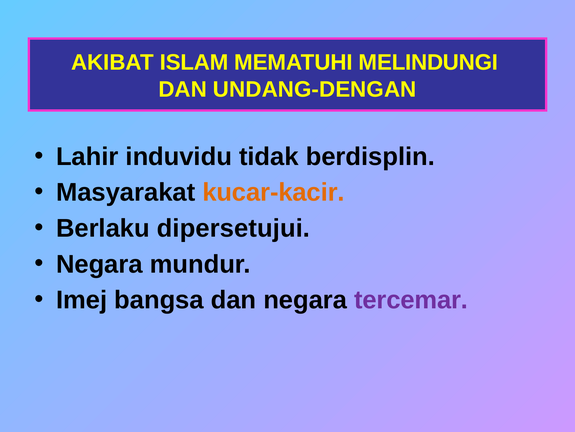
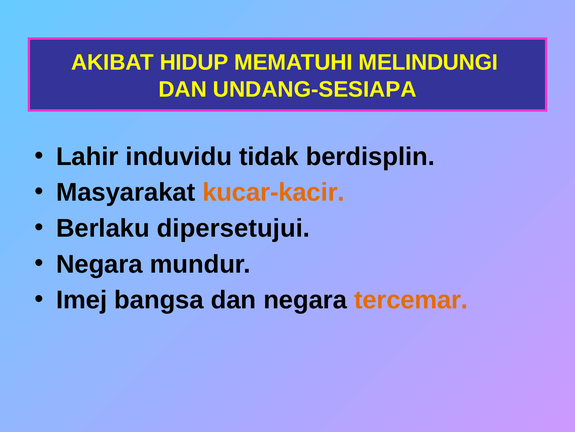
ISLAM: ISLAM -> HIDUP
UNDANG-DENGAN: UNDANG-DENGAN -> UNDANG-SESIAPA
tercemar colour: purple -> orange
